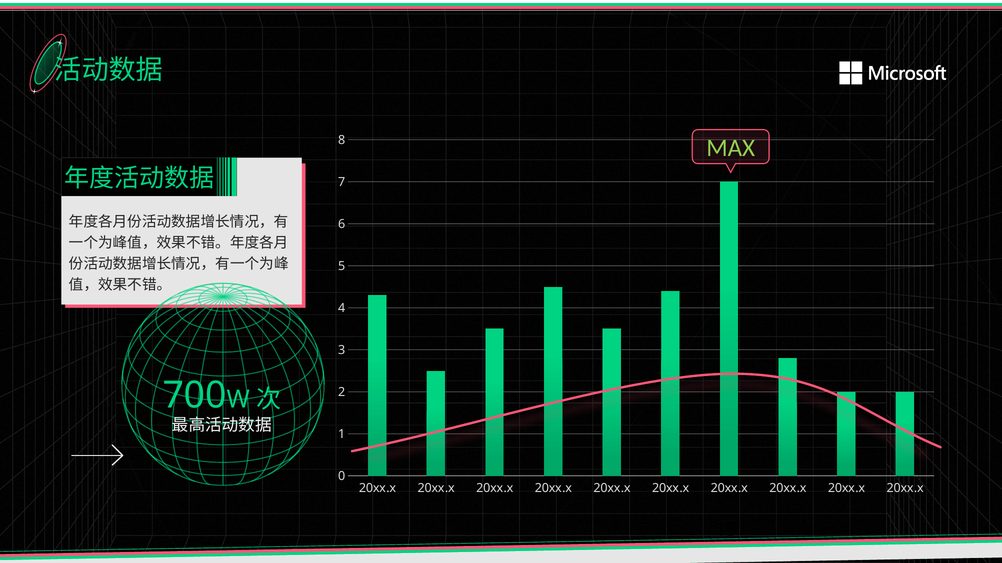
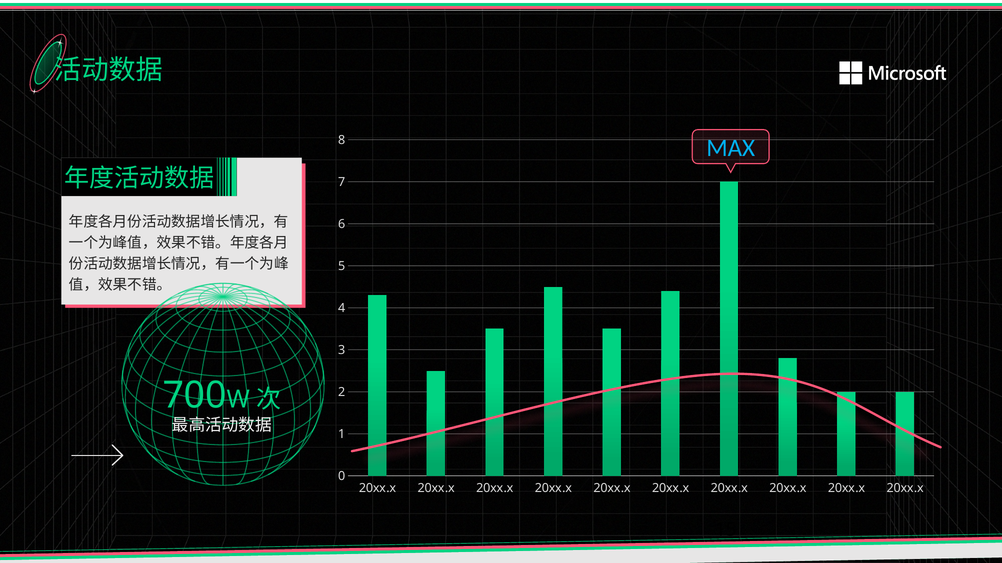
MAX colour: light green -> light blue
